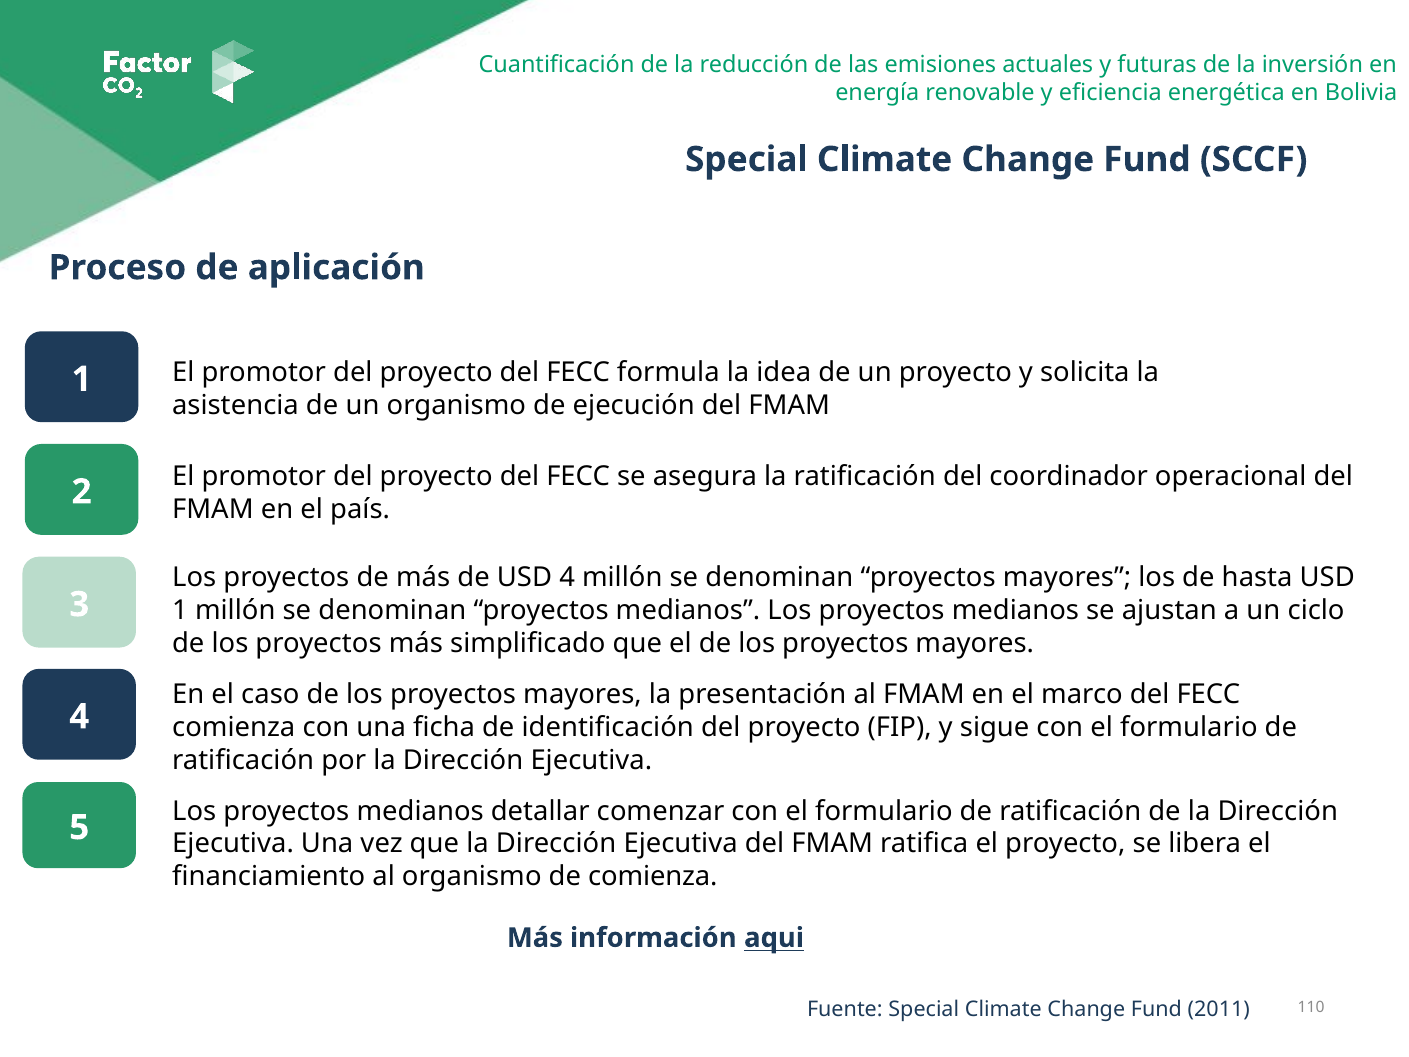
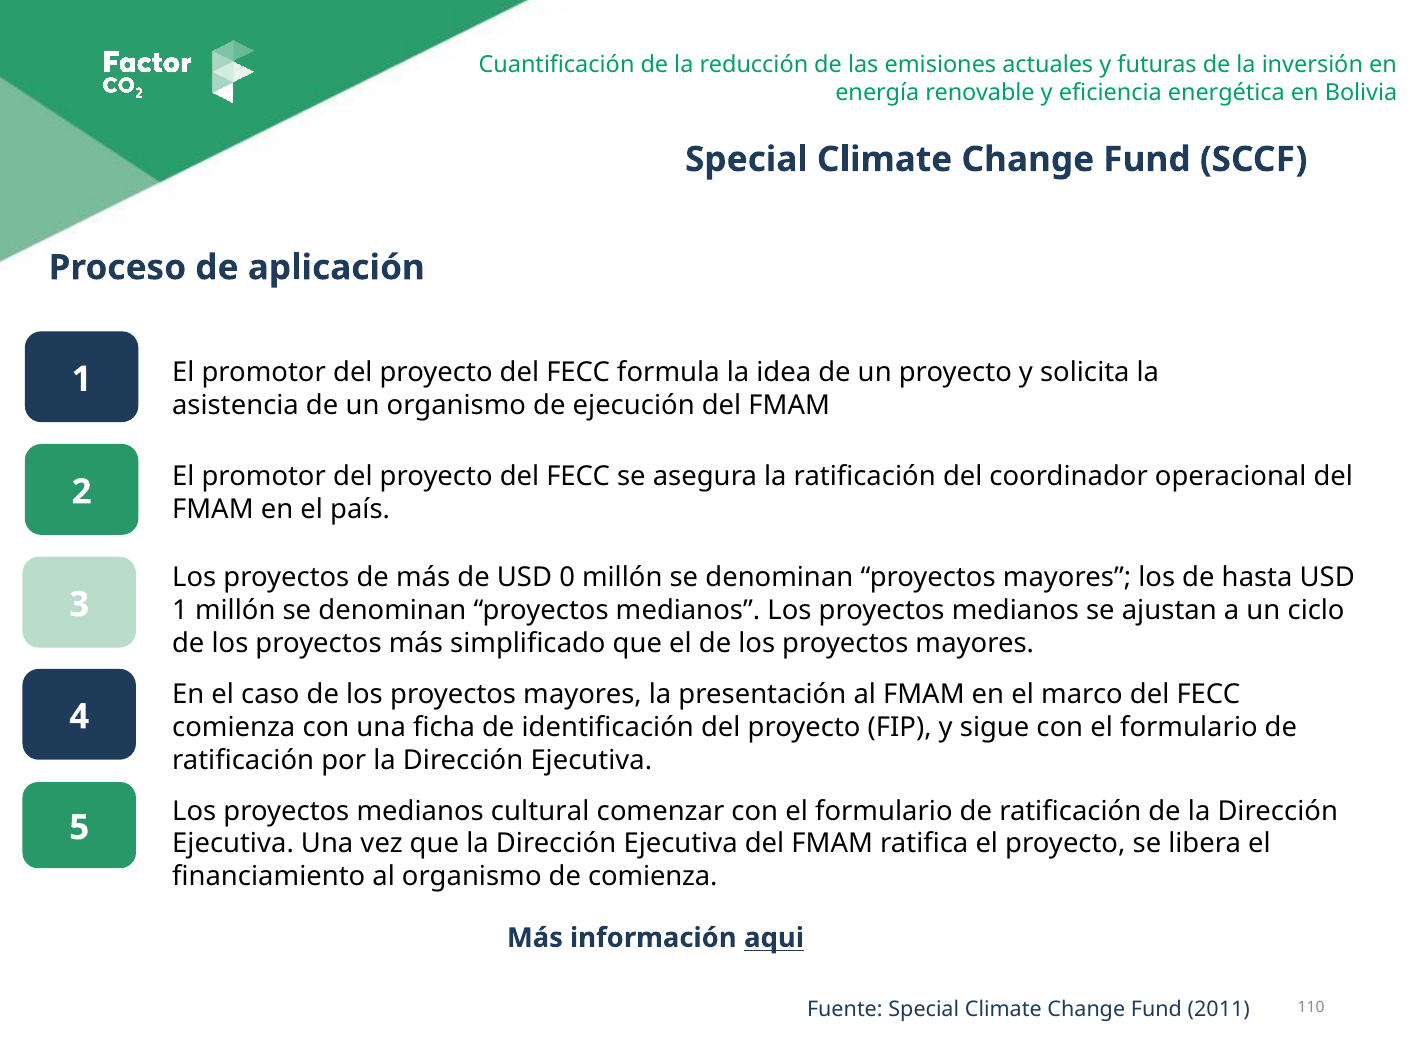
USD 4: 4 -> 0
detallar: detallar -> cultural
